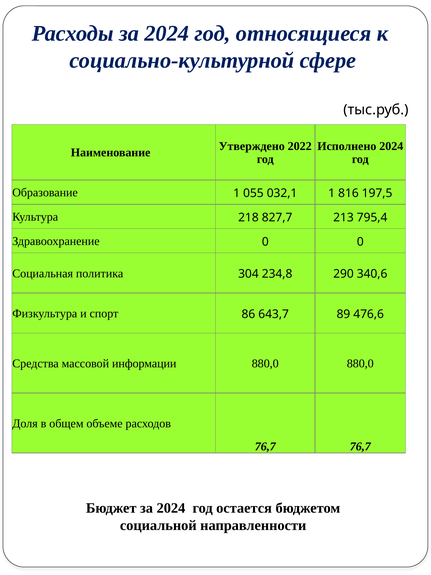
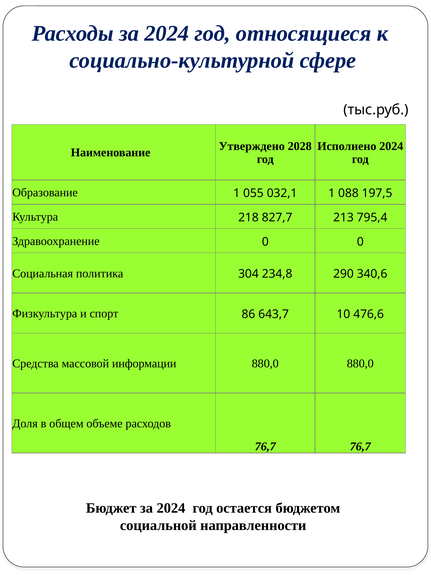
2022: 2022 -> 2028
816: 816 -> 088
89: 89 -> 10
